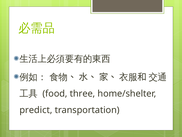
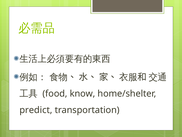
three: three -> know
